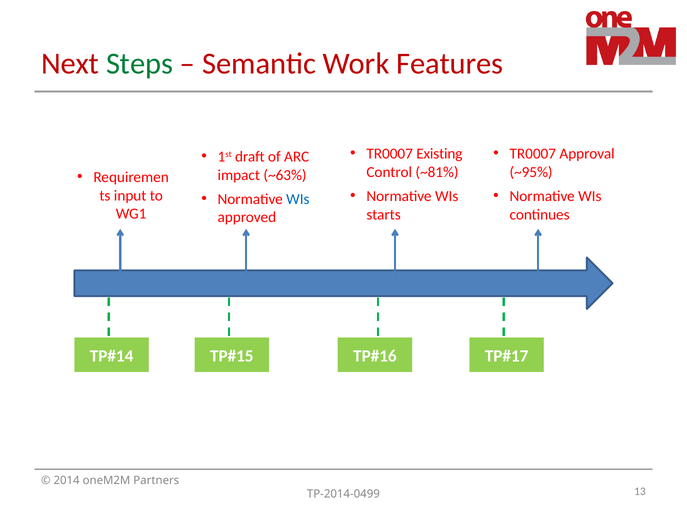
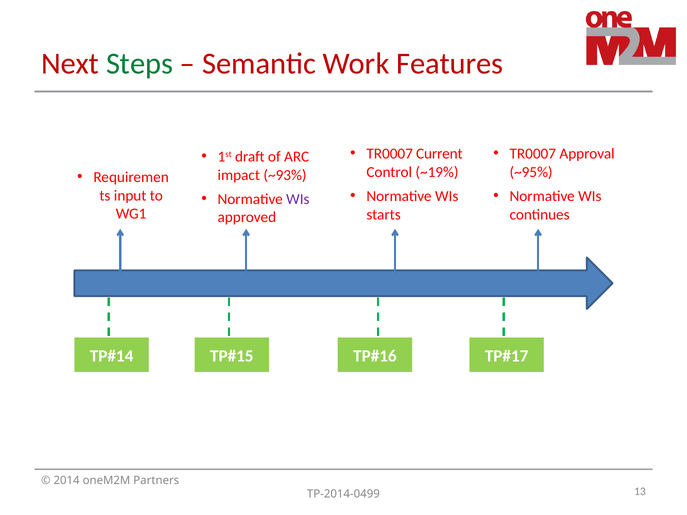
Existing: Existing -> Current
~81%: ~81% -> ~19%
~63%: ~63% -> ~93%
WIs at (298, 199) colour: blue -> purple
